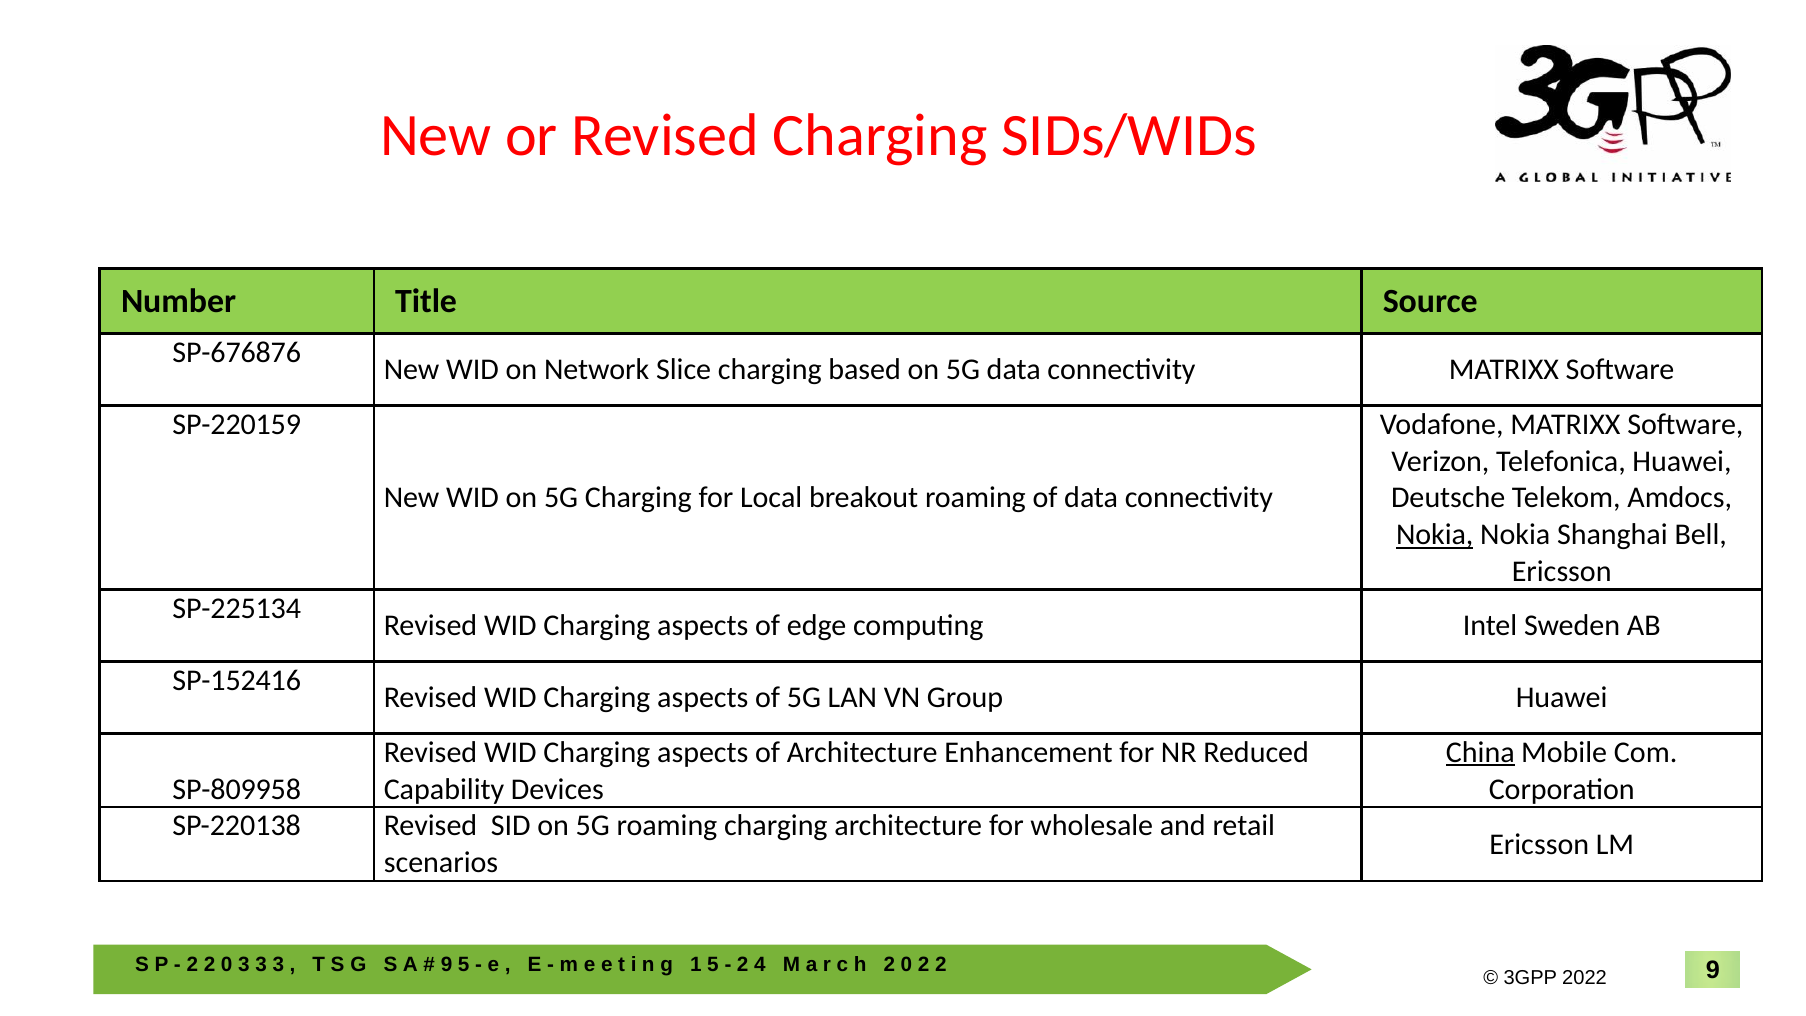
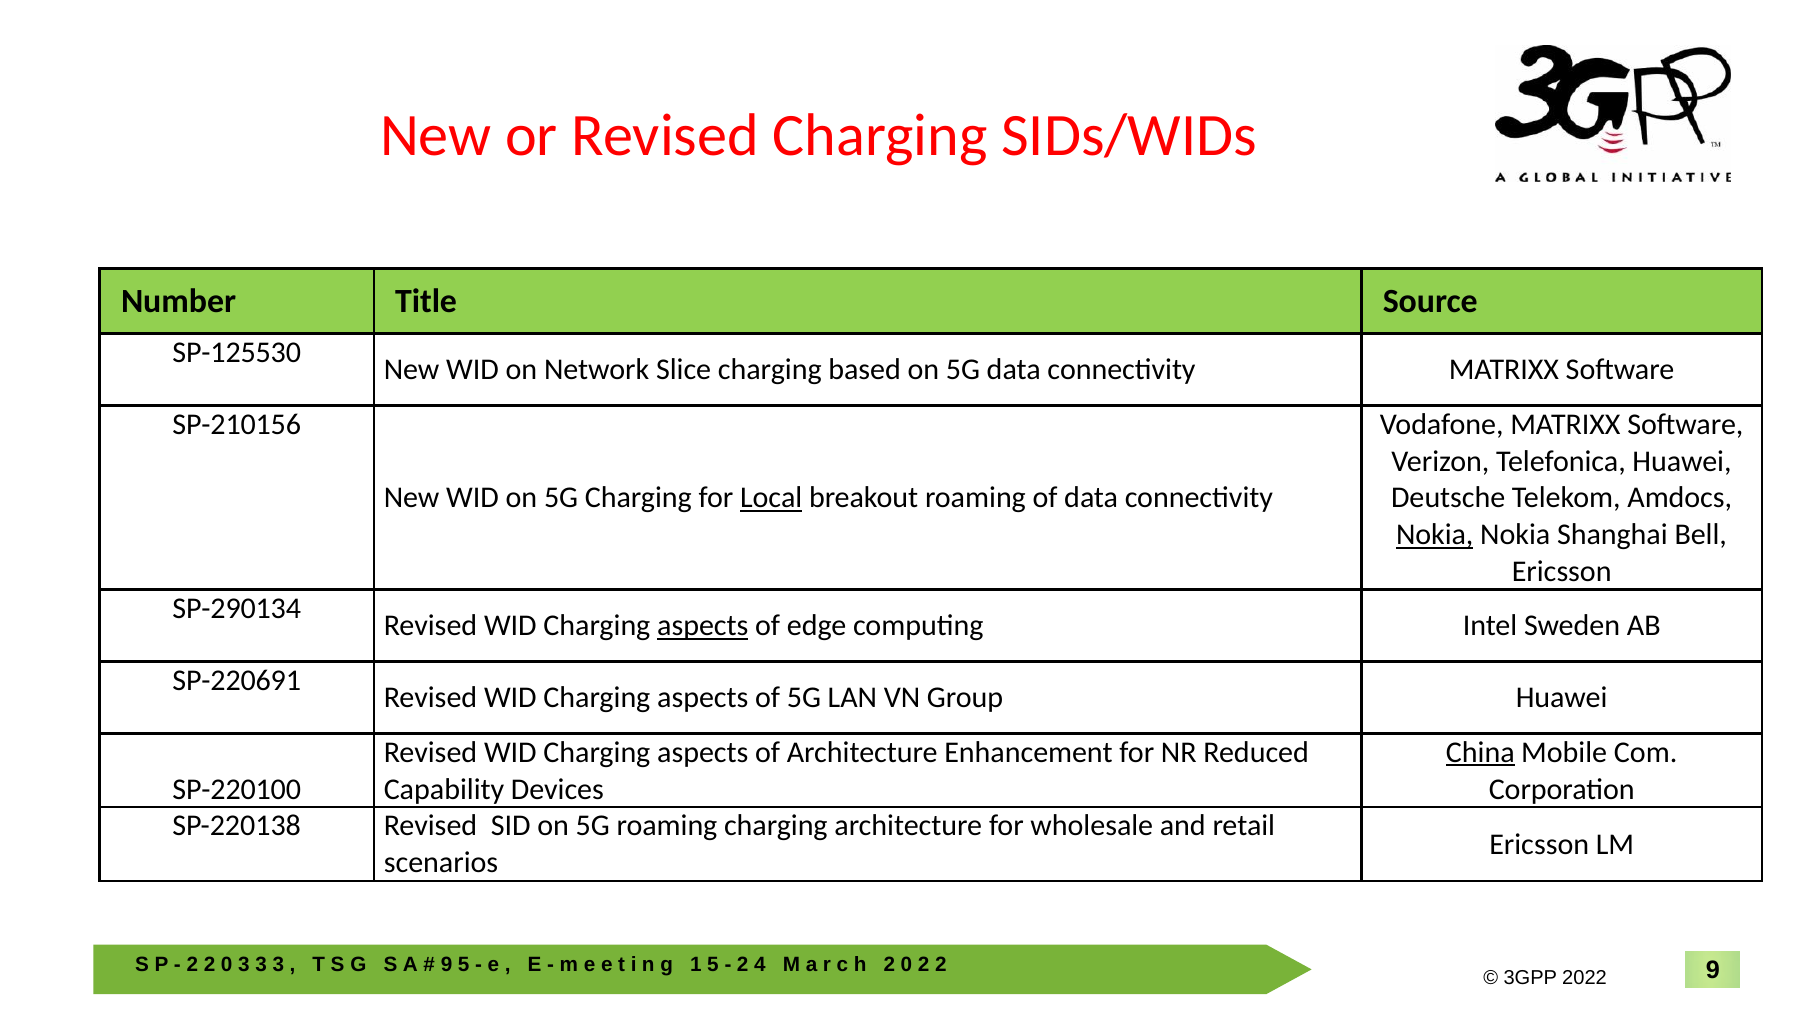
SP-676876: SP-676876 -> SP-125530
SP-220159: SP-220159 -> SP-210156
Local underline: none -> present
SP-225134: SP-225134 -> SP-290134
aspects at (703, 626) underline: none -> present
SP-152416: SP-152416 -> SP-220691
SP-809958: SP-809958 -> SP-220100
